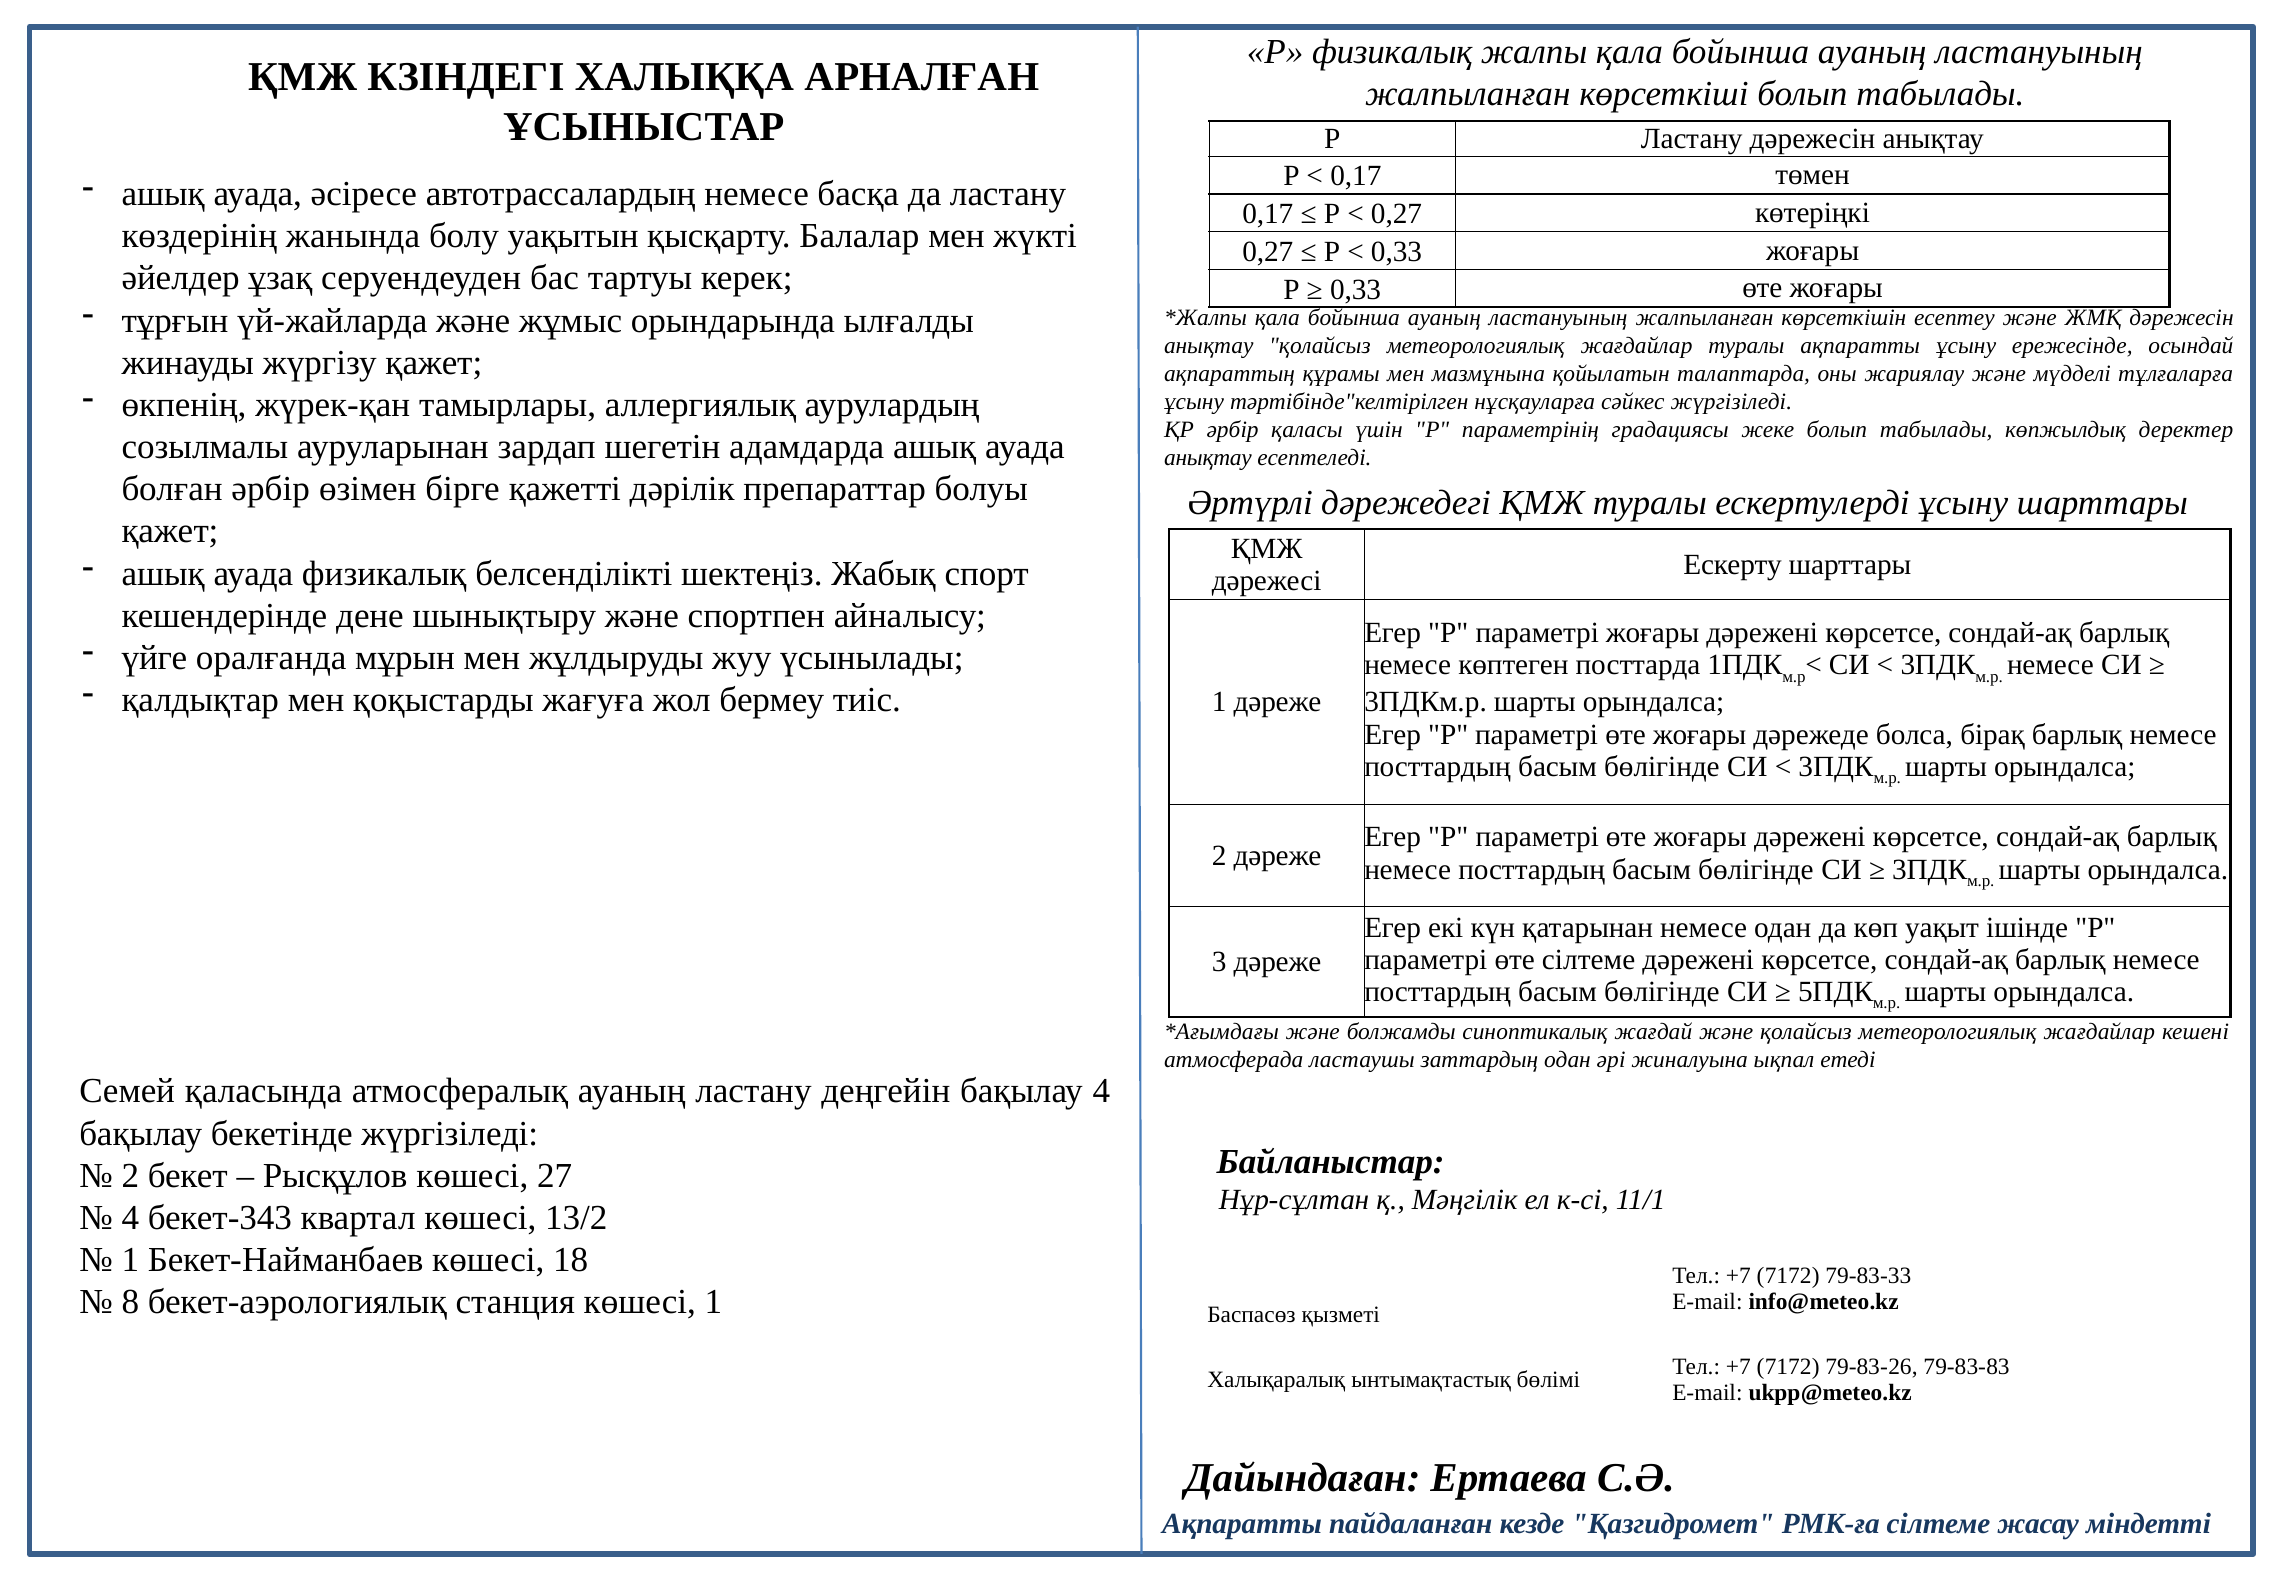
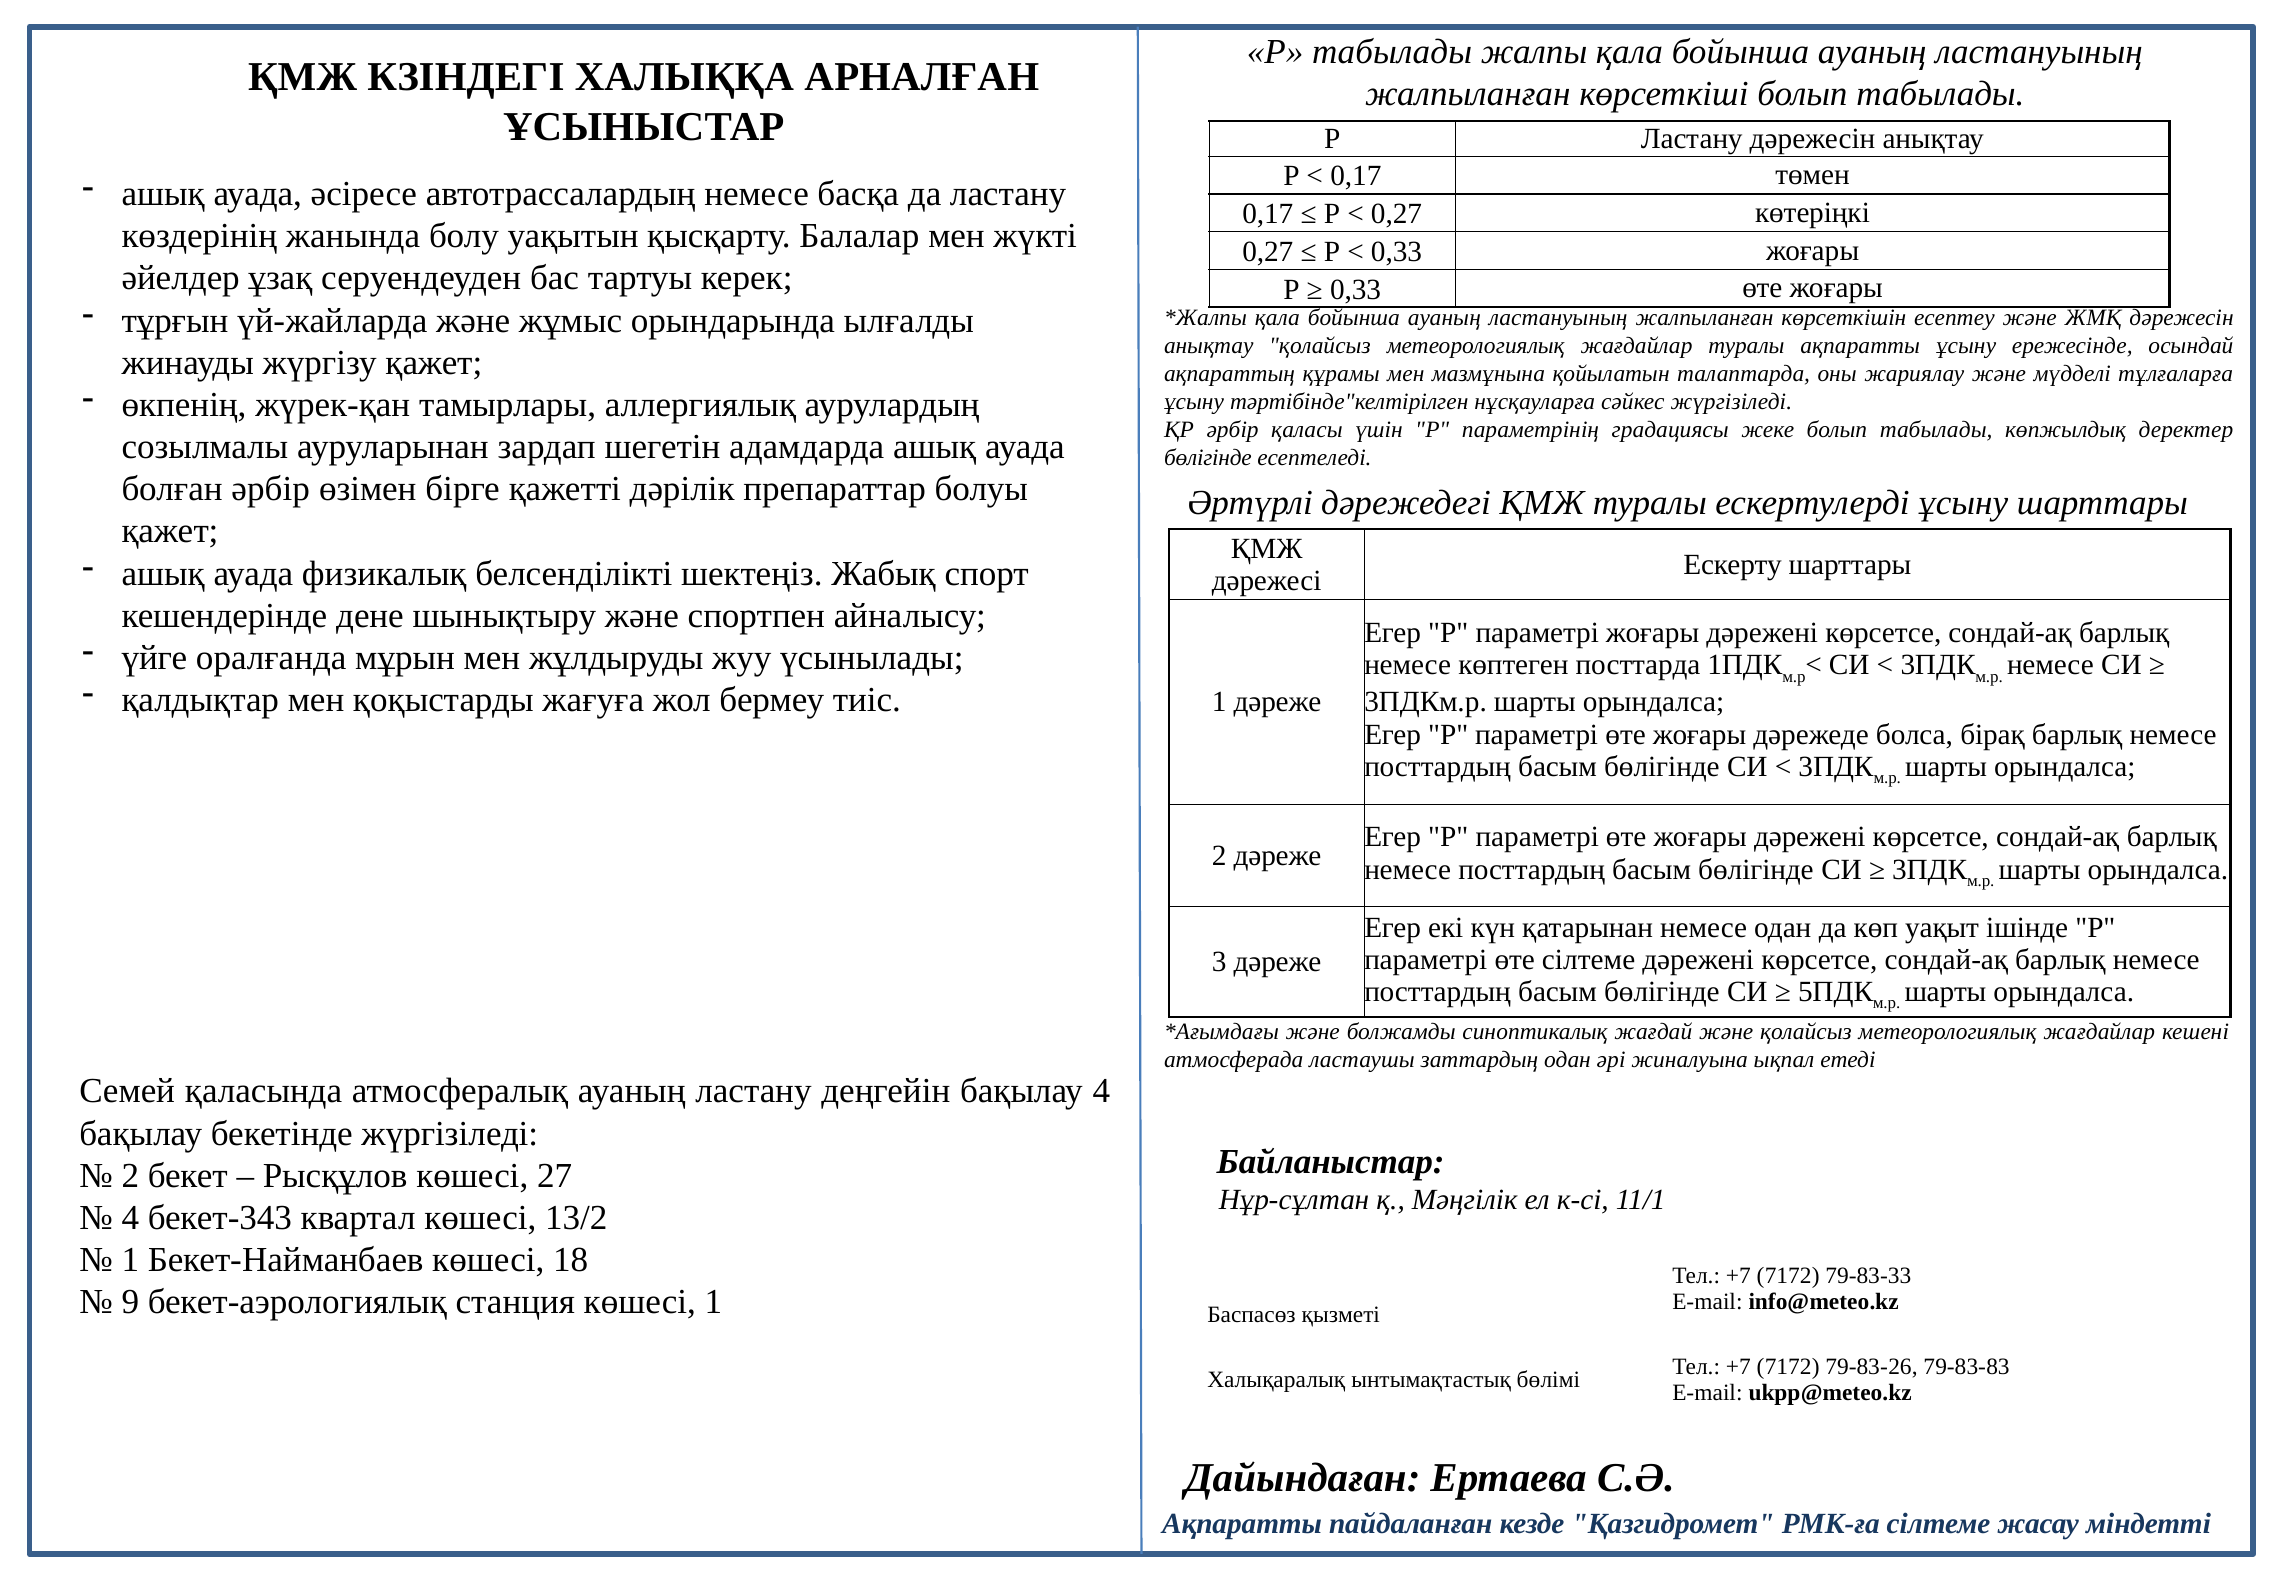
Р физикалық: физикалық -> табылады
анықтау at (1208, 458): анықтау -> бөлігінде
8: 8 -> 9
